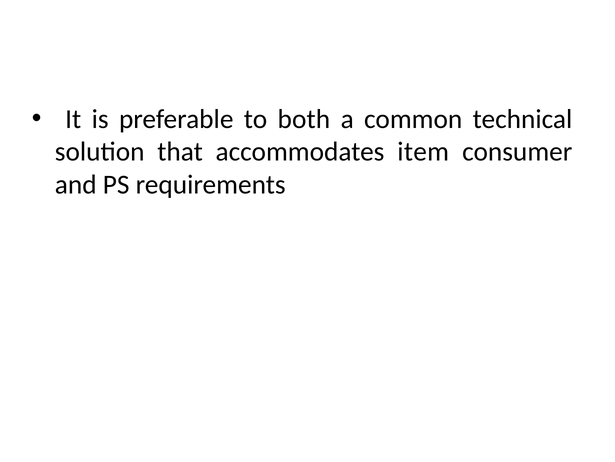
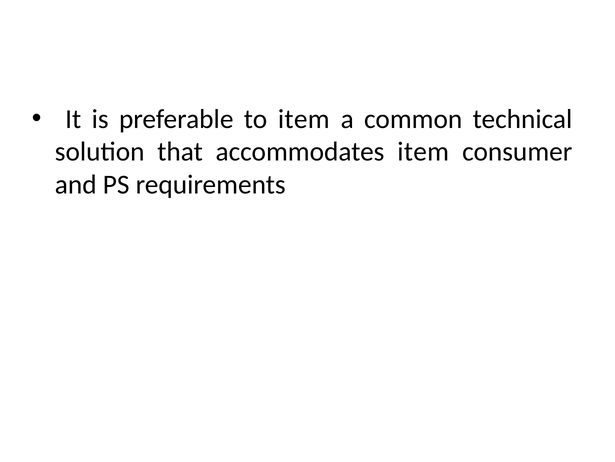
to both: both -> item
